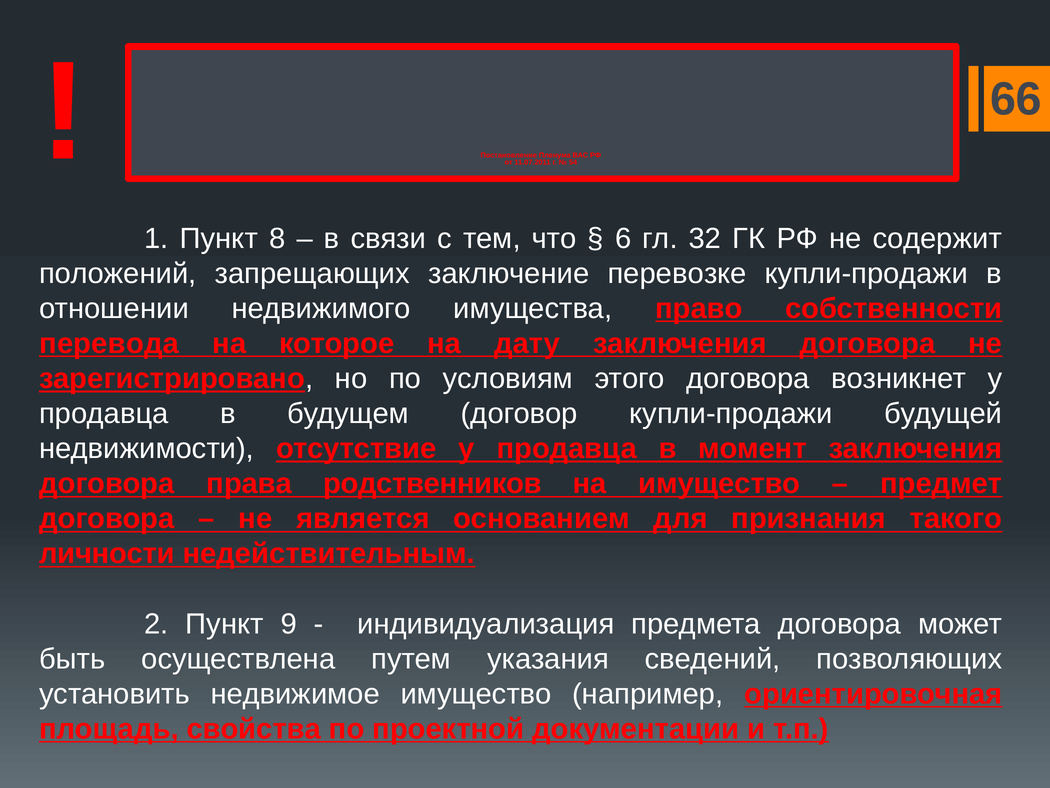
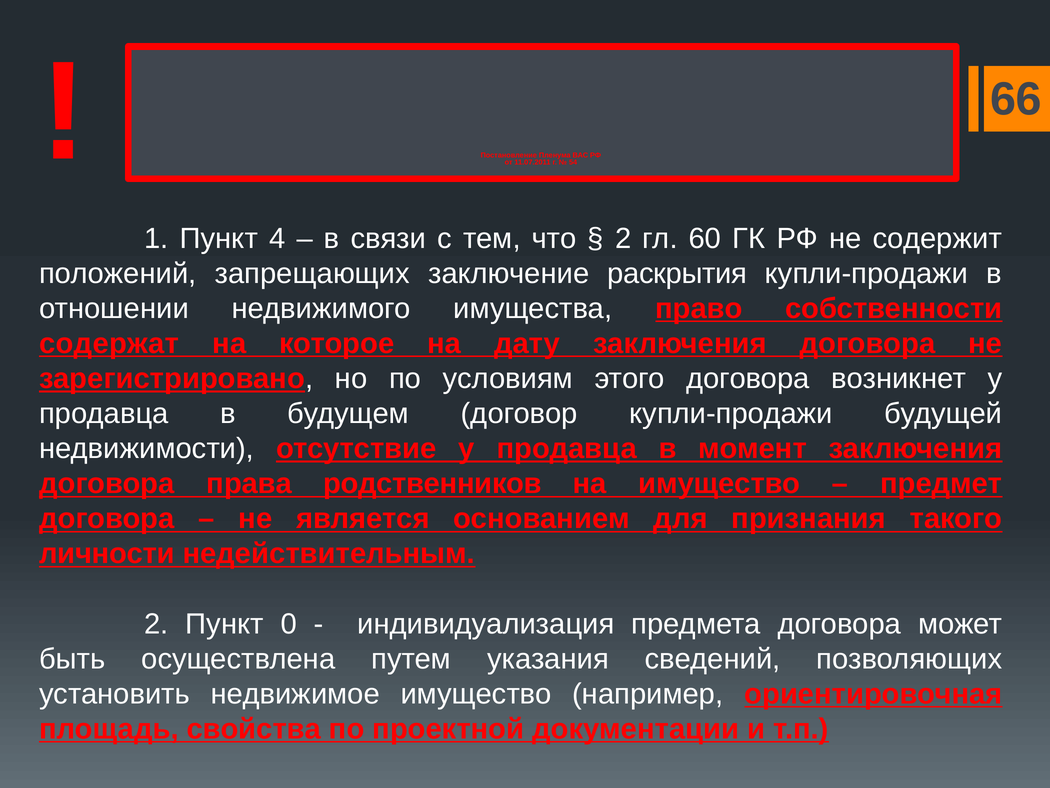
8: 8 -> 4
6 at (623, 238): 6 -> 2
32: 32 -> 60
перевозке: перевозке -> раскрытия
перевода: перевода -> содержат
9: 9 -> 0
